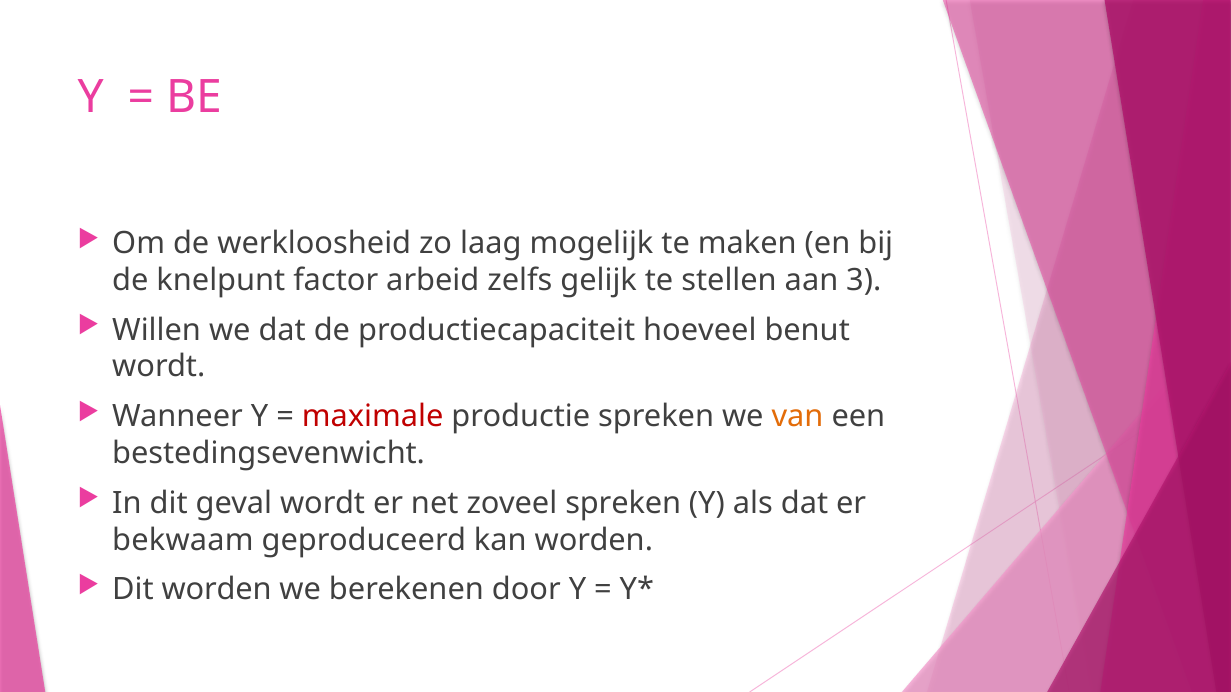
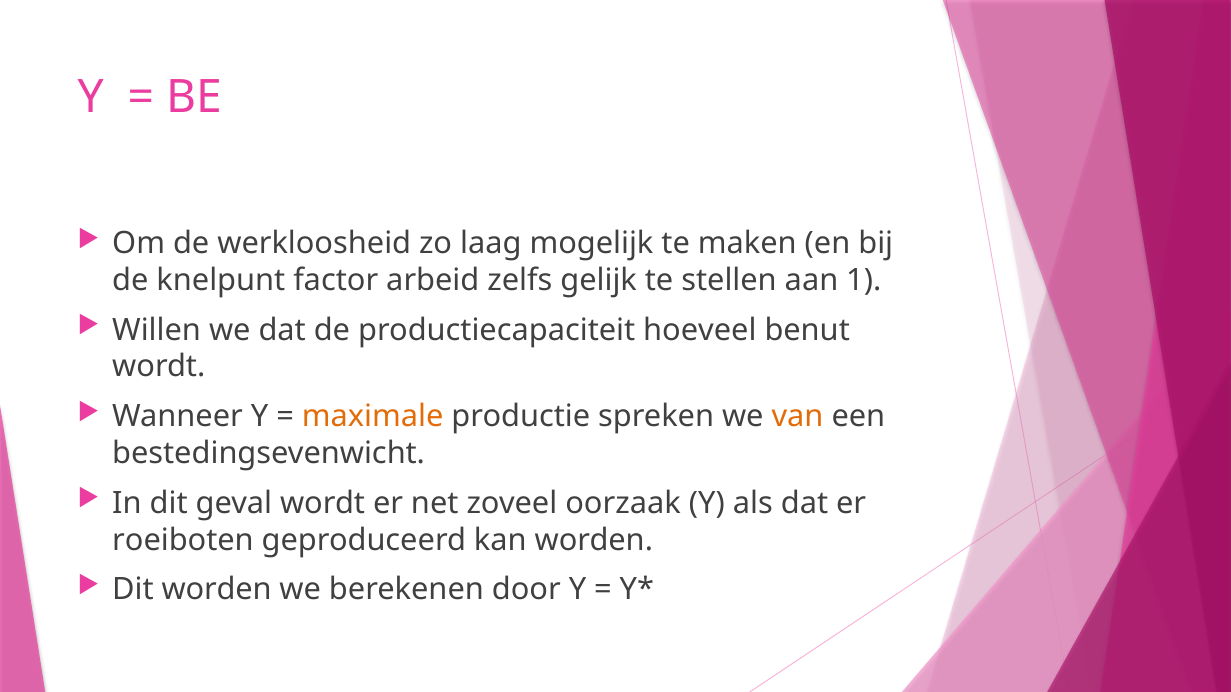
3: 3 -> 1
maximale colour: red -> orange
zoveel spreken: spreken -> oorzaak
bekwaam: bekwaam -> roeiboten
